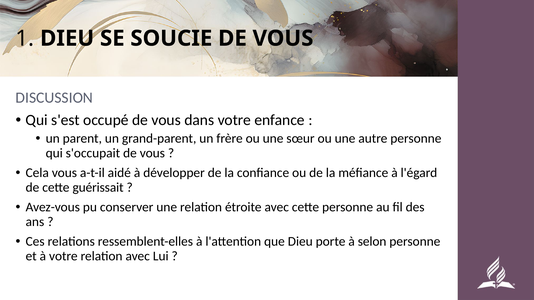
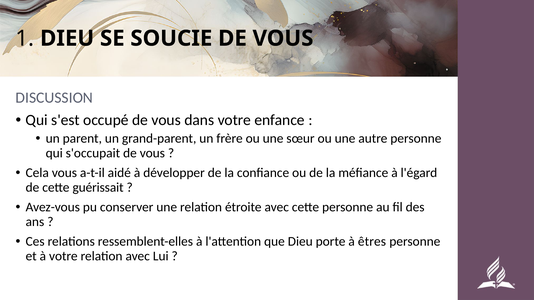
selon: selon -> êtres
